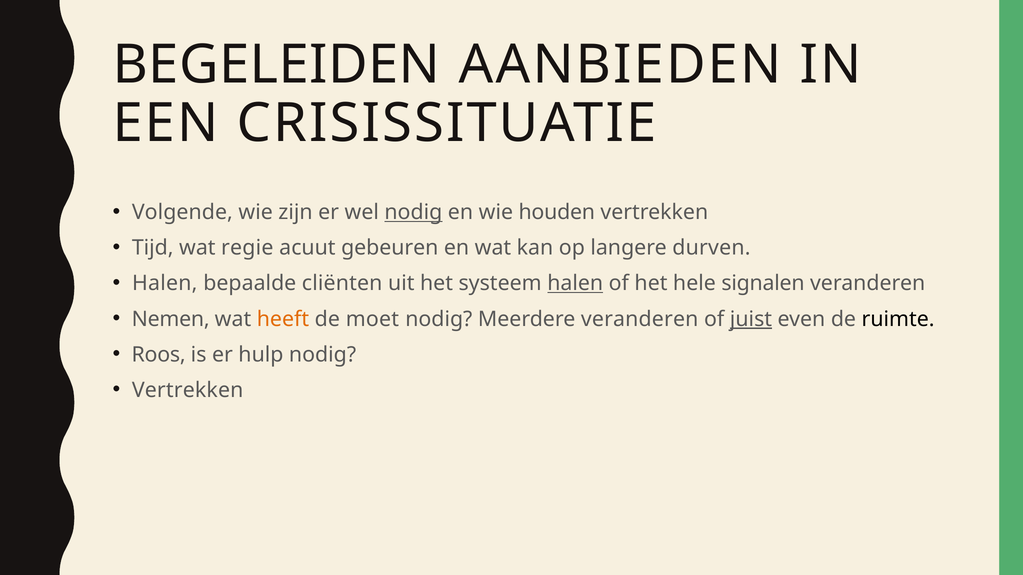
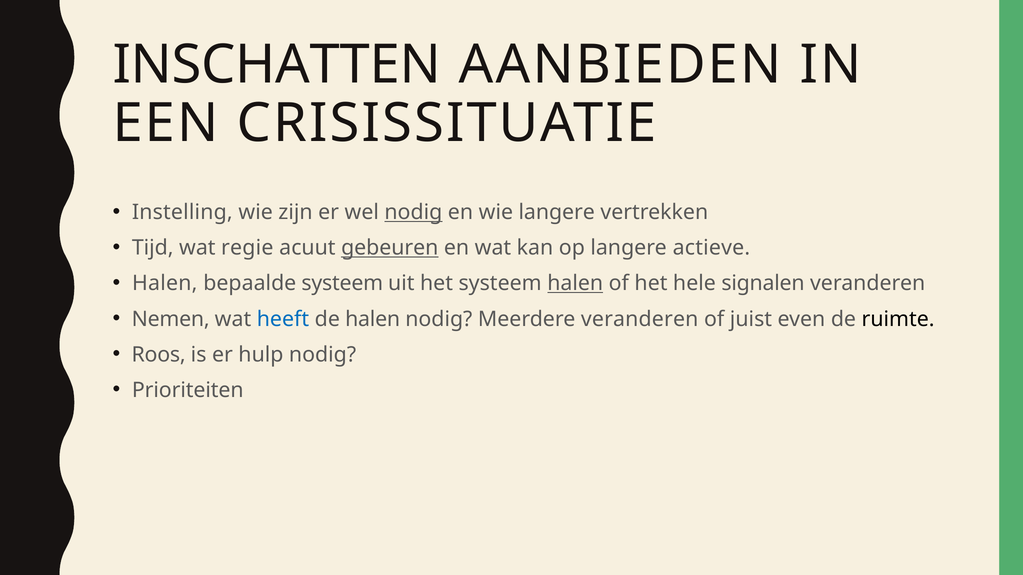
BEGELEIDEN: BEGELEIDEN -> INSCHATTEN
Volgende: Volgende -> Instelling
wie houden: houden -> langere
gebeuren underline: none -> present
durven: durven -> actieve
bepaalde cliënten: cliënten -> systeem
heeft colour: orange -> blue
de moet: moet -> halen
juist underline: present -> none
Vertrekken at (188, 390): Vertrekken -> Prioriteiten
